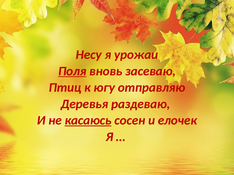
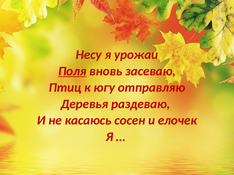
касаюсь underline: present -> none
